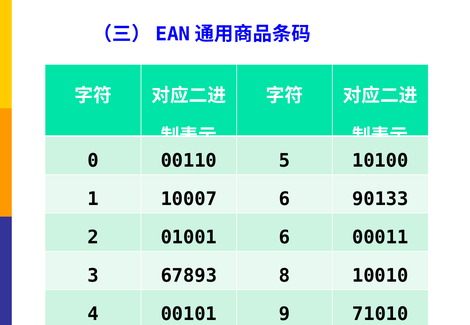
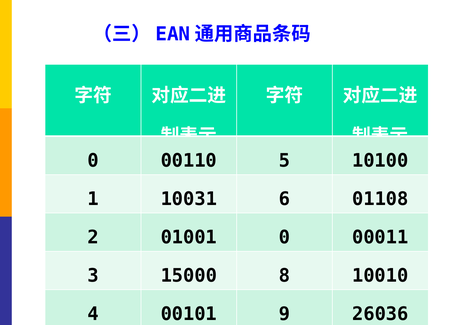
10007: 10007 -> 10031
90133: 90133 -> 01108
01001 6: 6 -> 0
67893: 67893 -> 15000
71010: 71010 -> 26036
